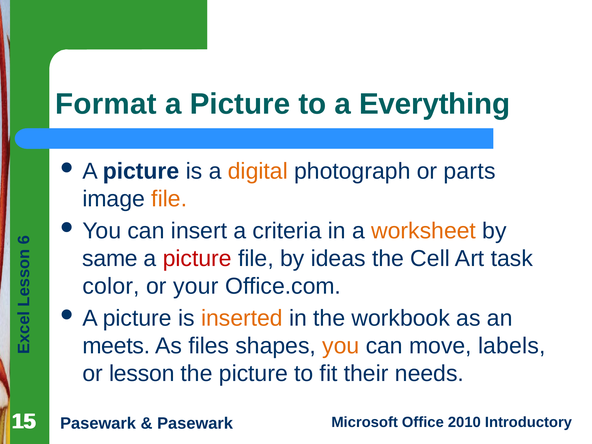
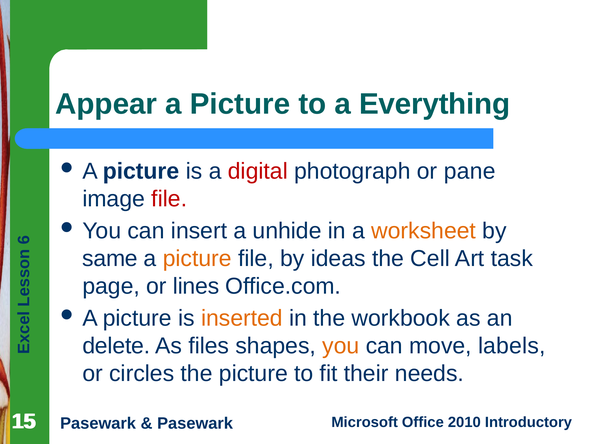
Format: Format -> Appear
digital colour: orange -> red
parts: parts -> pane
file at (169, 199) colour: orange -> red
criteria: criteria -> unhide
picture at (197, 259) colour: red -> orange
color: color -> page
your: your -> lines
meets: meets -> delete
lesson: lesson -> circles
